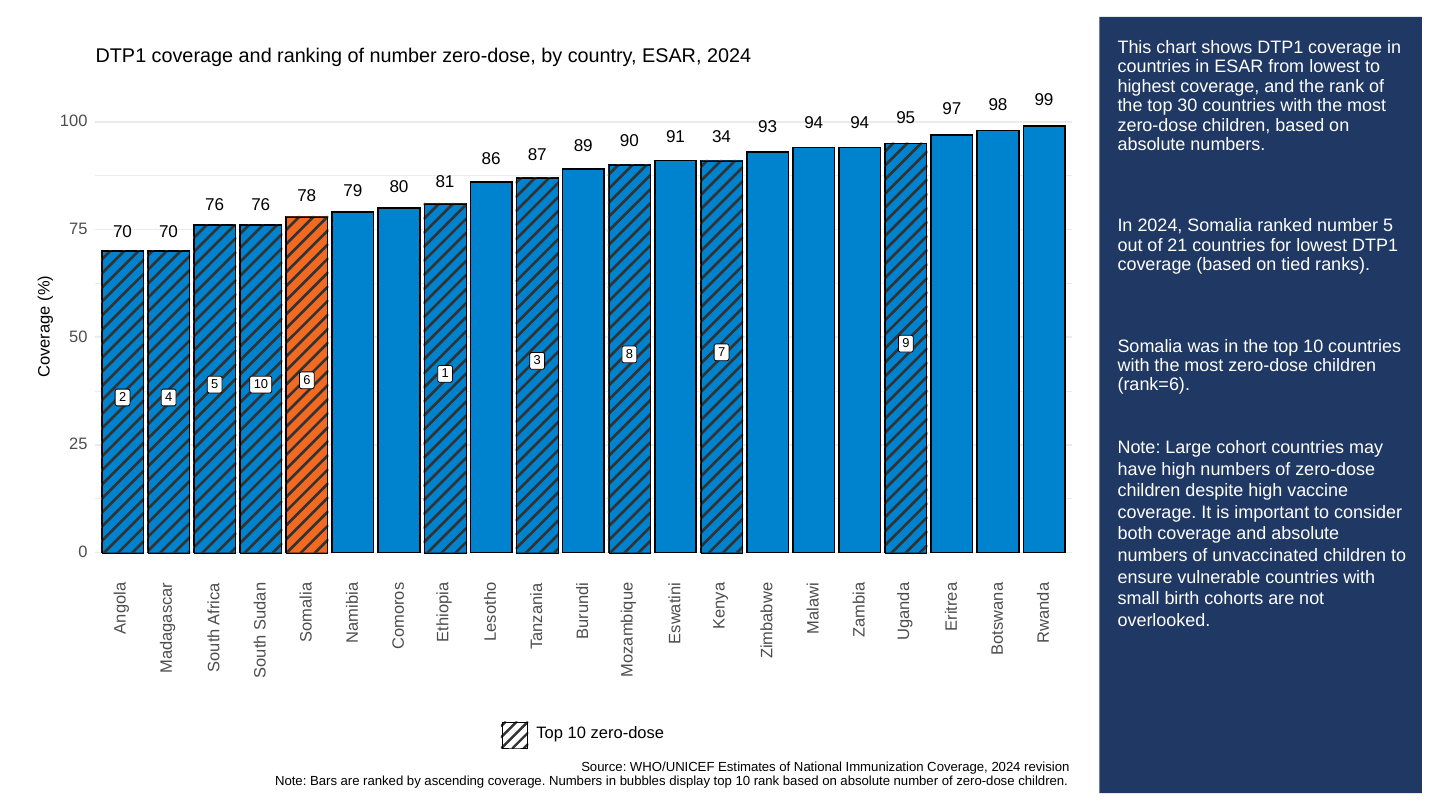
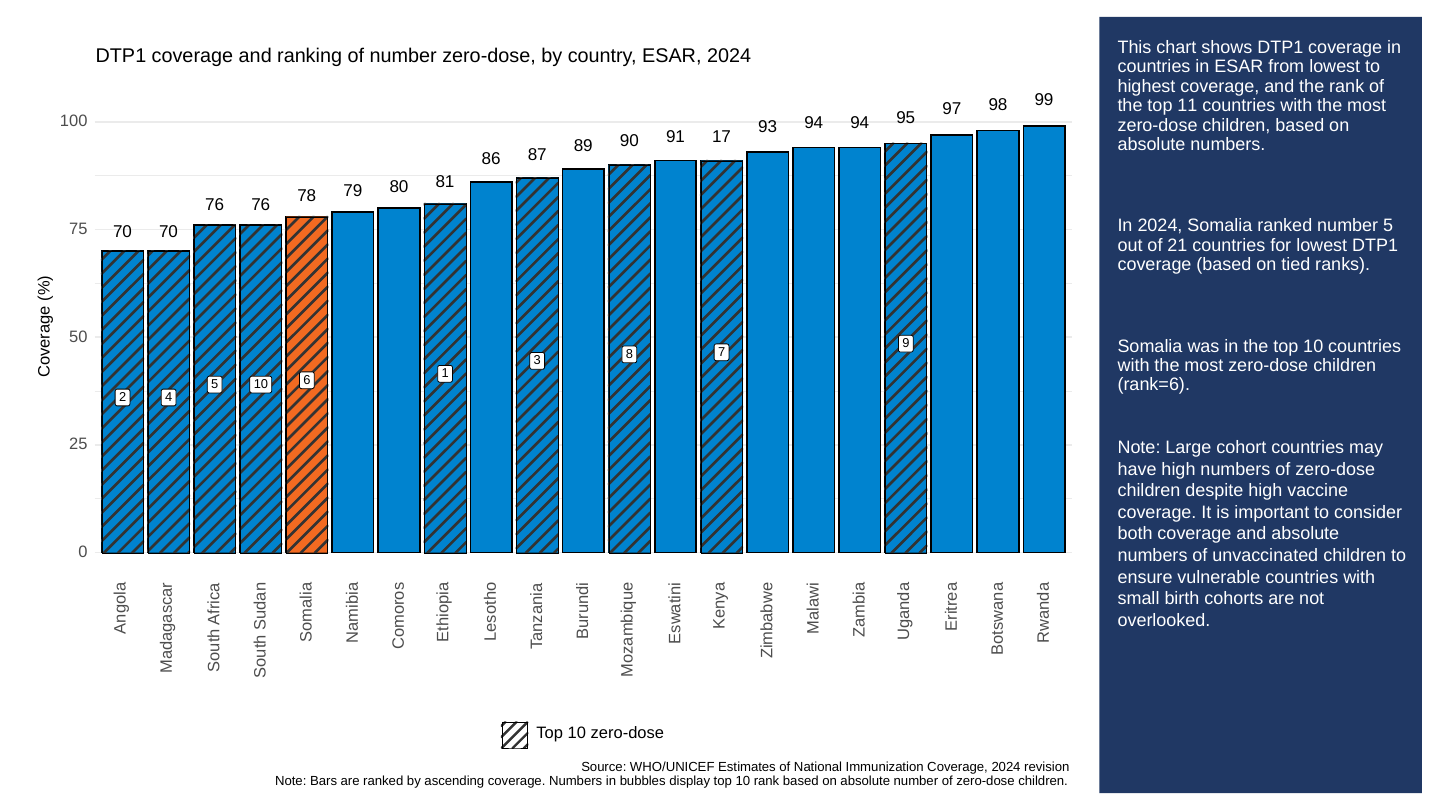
30: 30 -> 11
34: 34 -> 17
